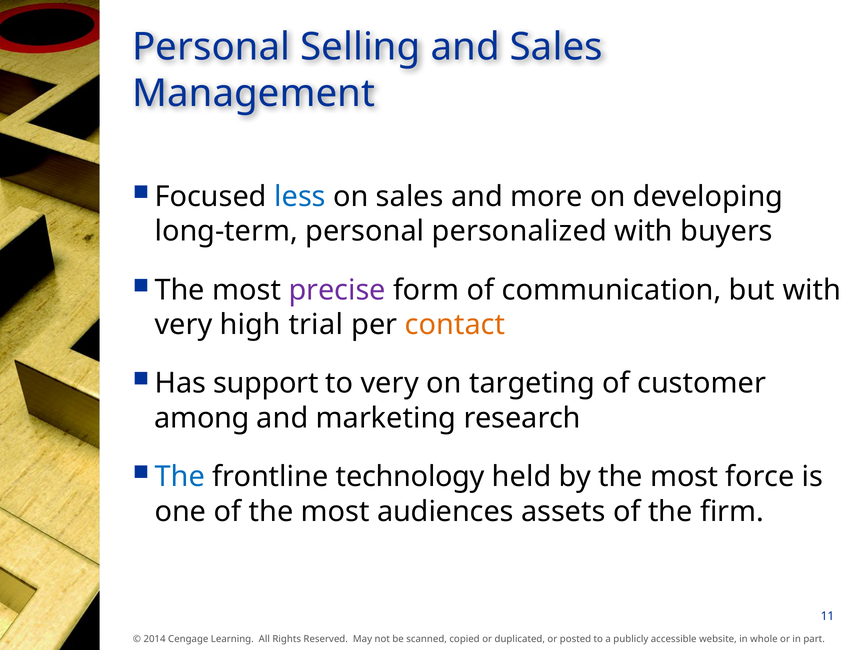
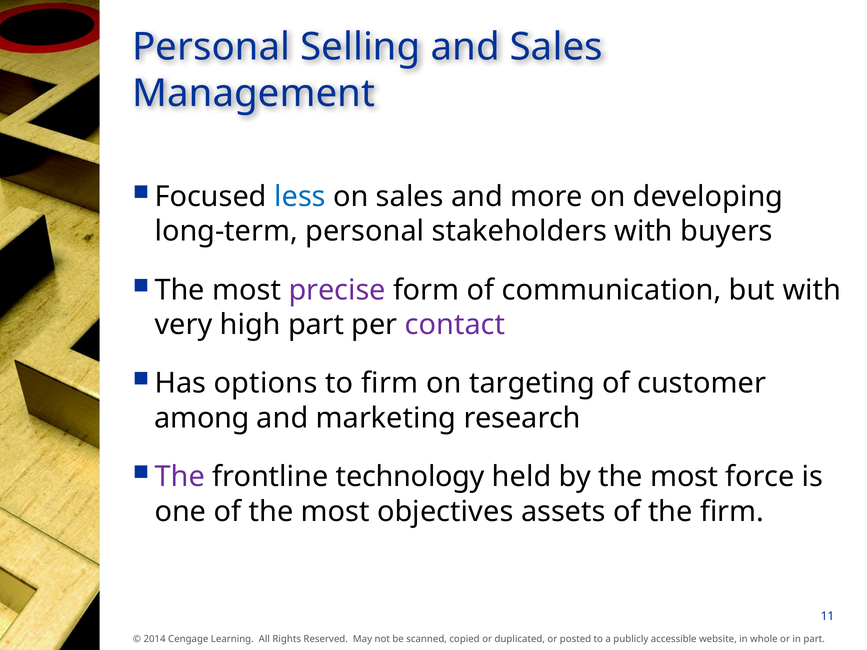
personalized: personalized -> stakeholders
high trial: trial -> part
contact colour: orange -> purple
support: support -> options
to very: very -> firm
The at (180, 477) colour: blue -> purple
audiences: audiences -> objectives
